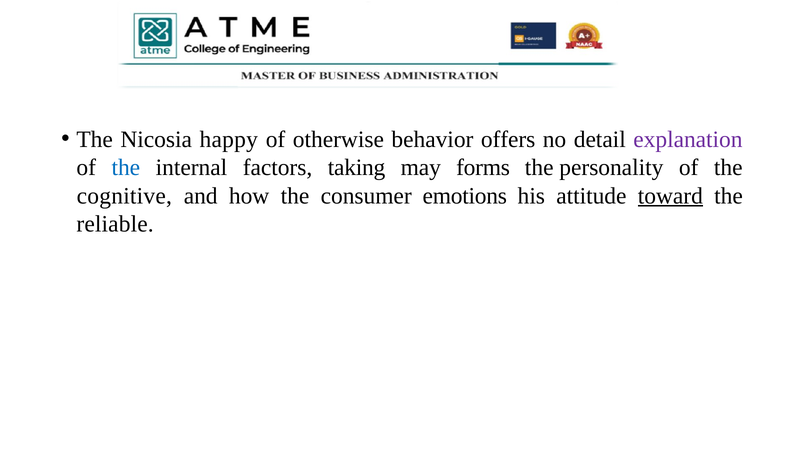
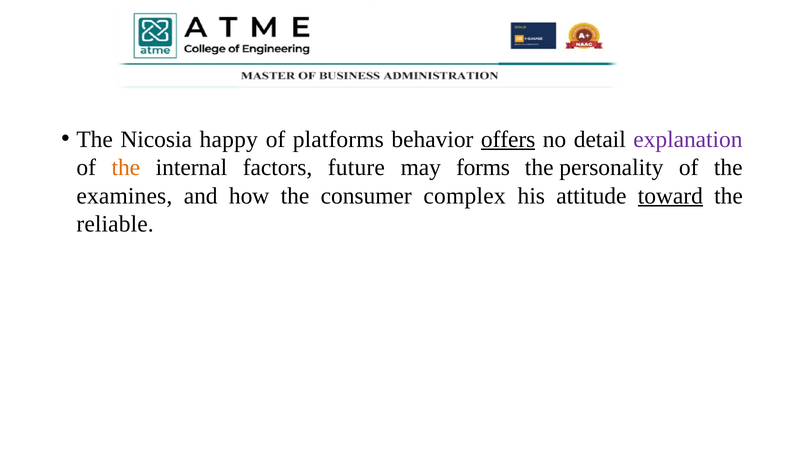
otherwise: otherwise -> platforms
offers underline: none -> present
the at (126, 167) colour: blue -> orange
taking: taking -> future
cognitive: cognitive -> examines
emotions: emotions -> complex
